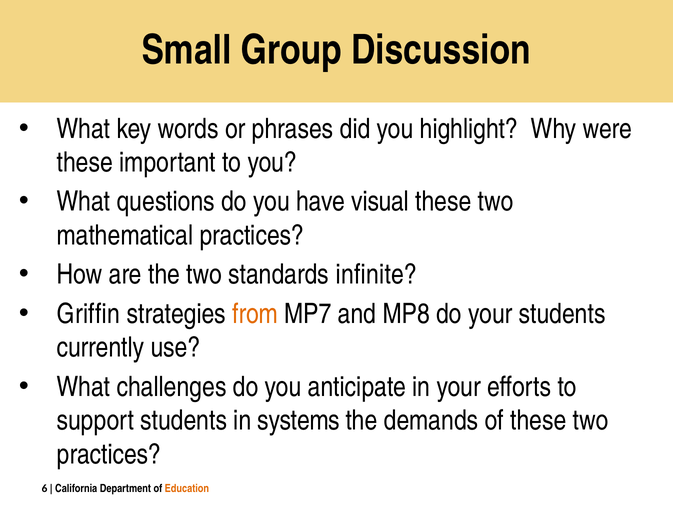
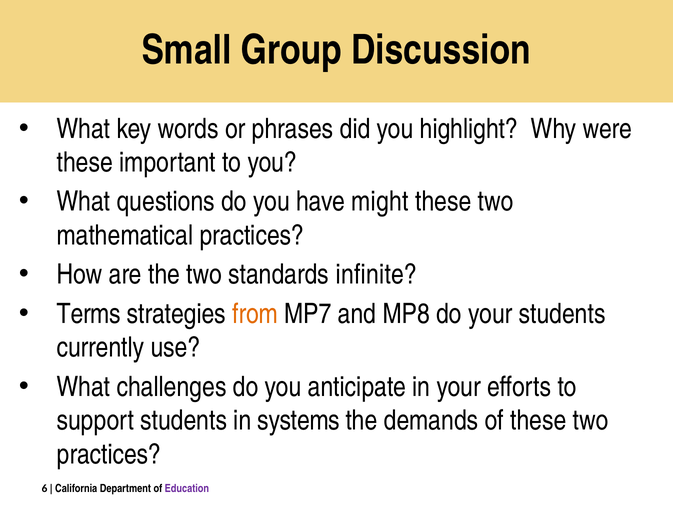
visual: visual -> might
Griffin: Griffin -> Terms
Education colour: orange -> purple
